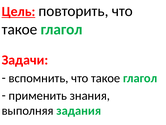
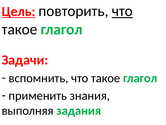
что at (122, 11) underline: none -> present
